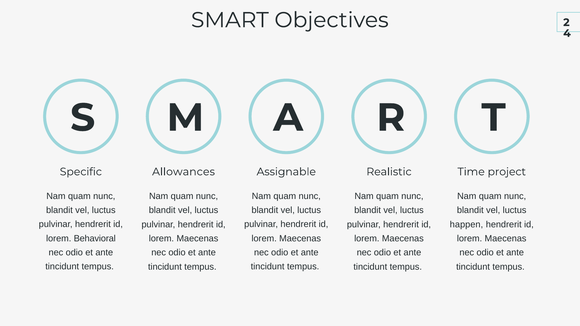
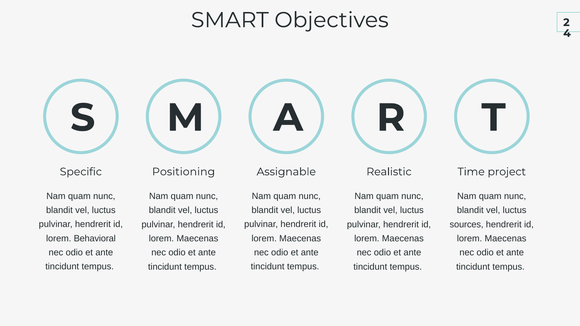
Allowances: Allowances -> Positioning
happen: happen -> sources
